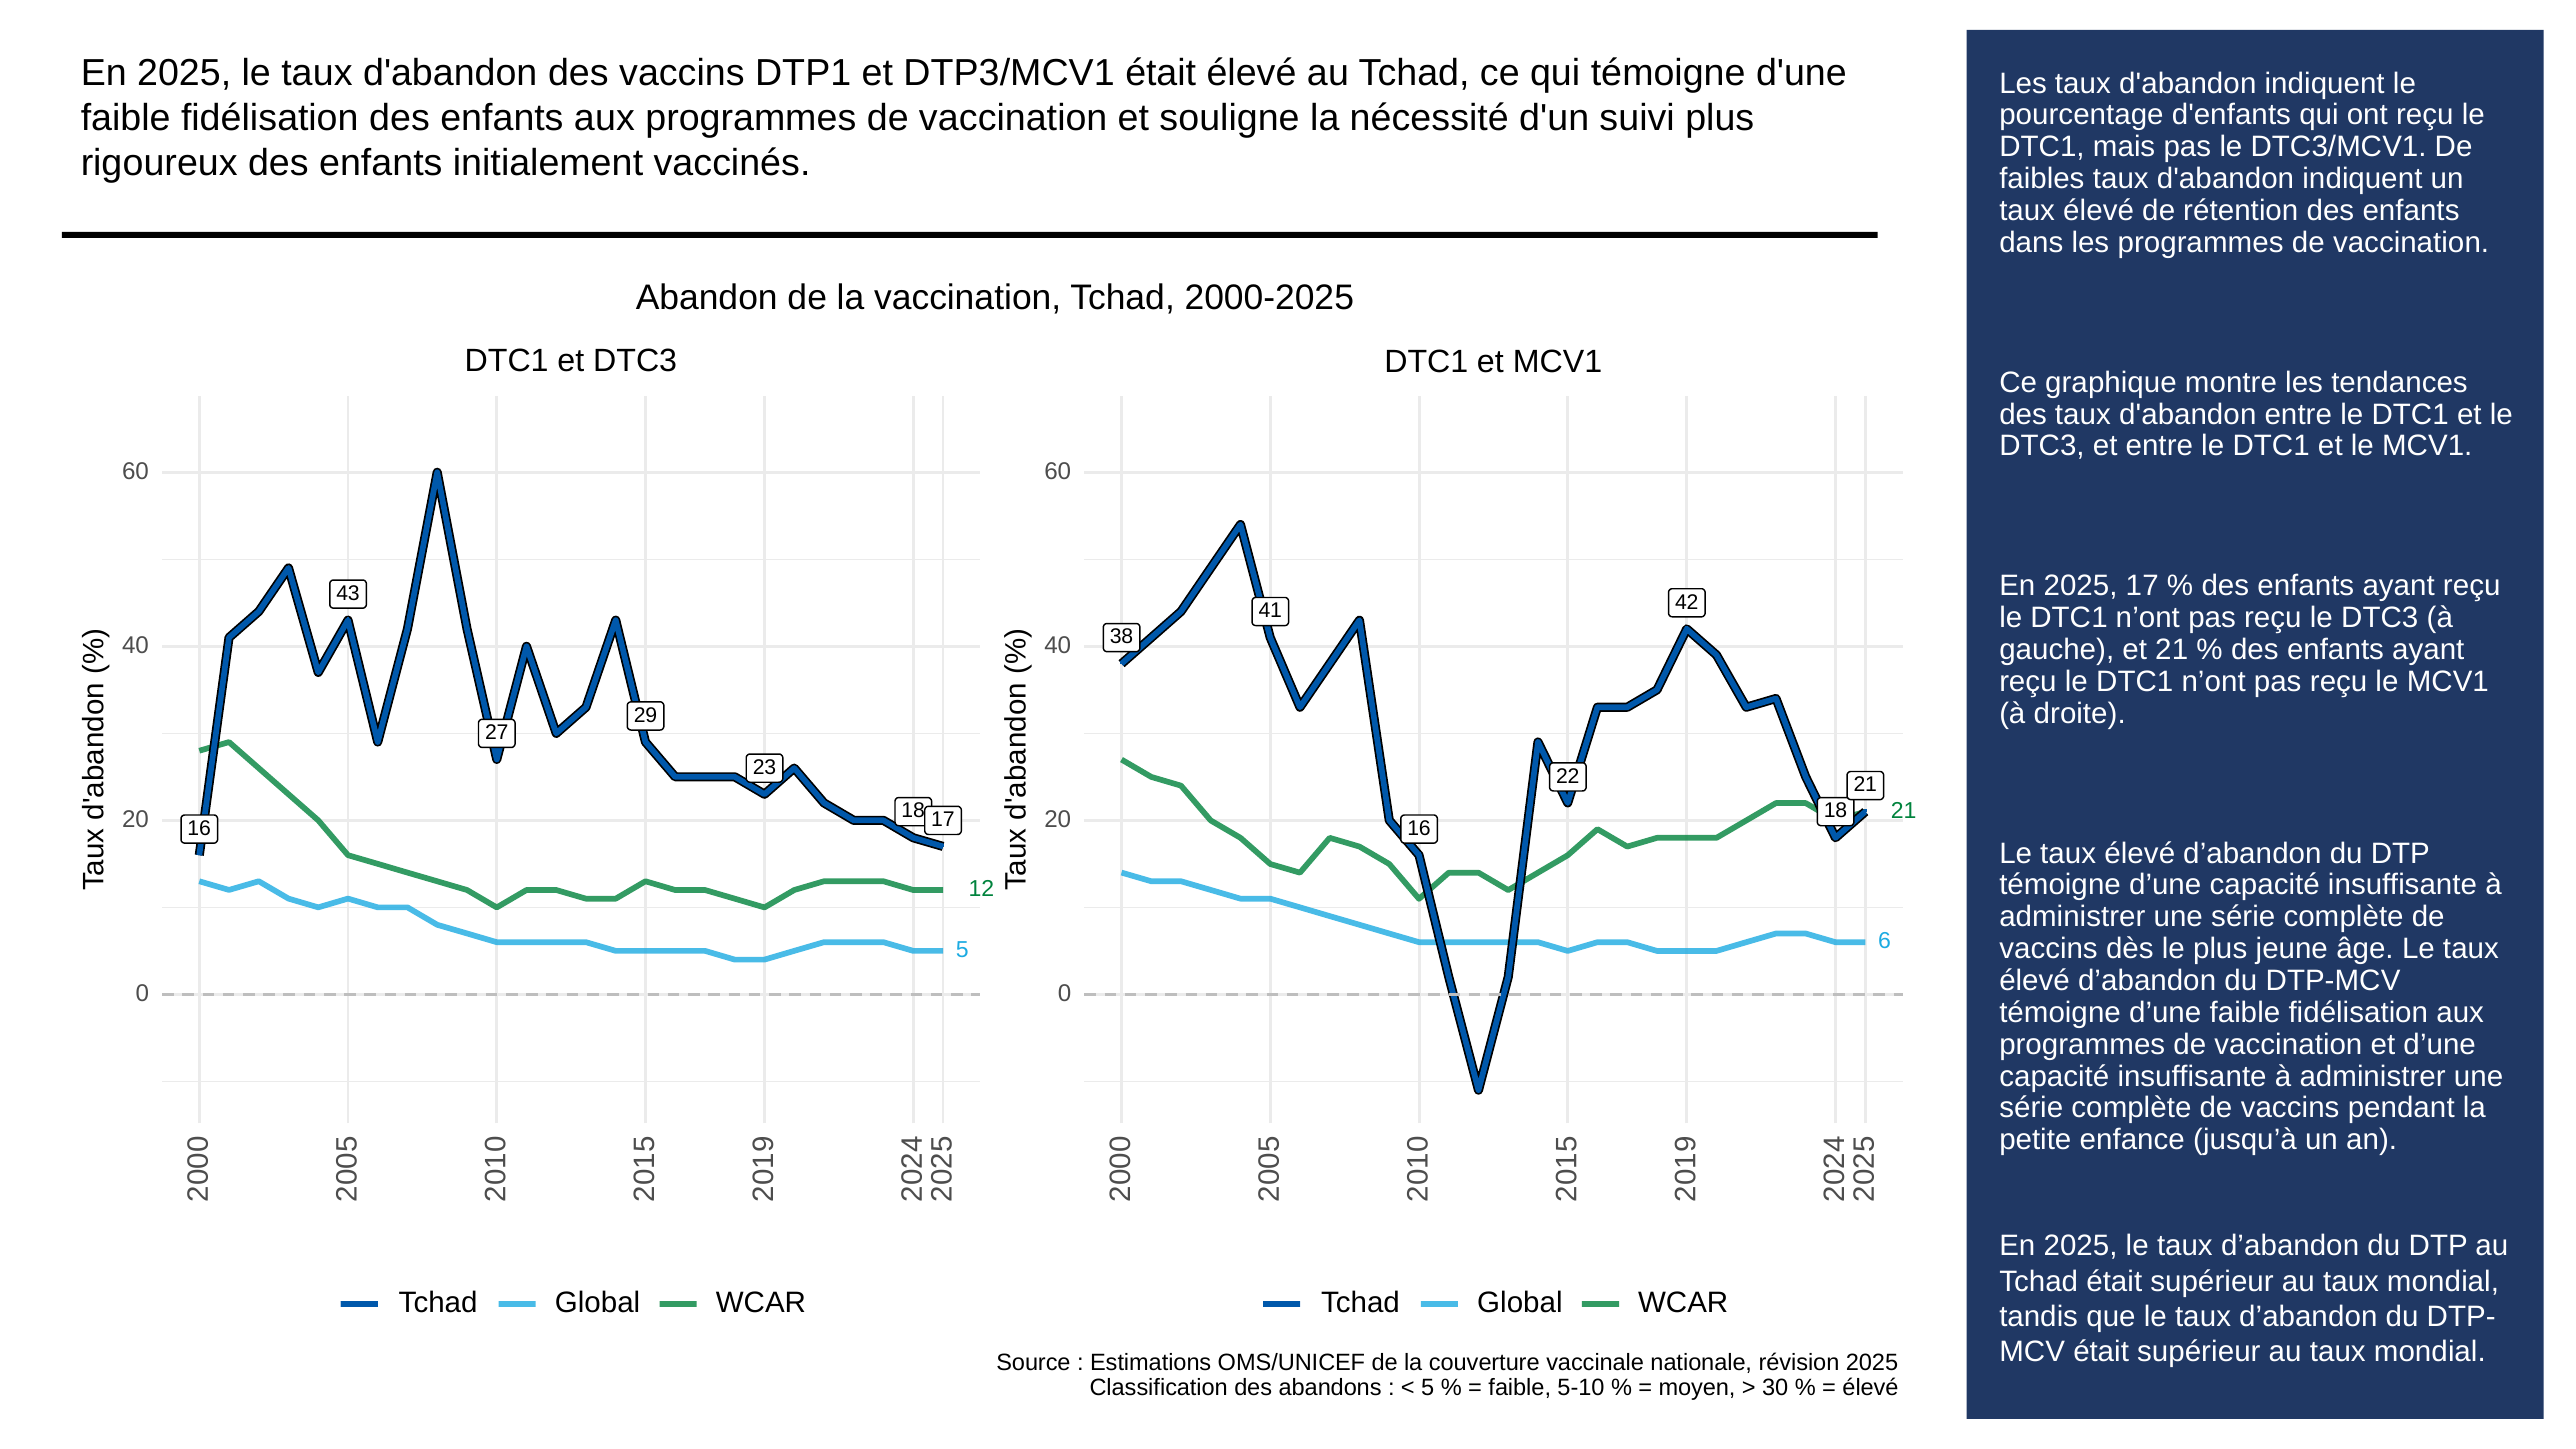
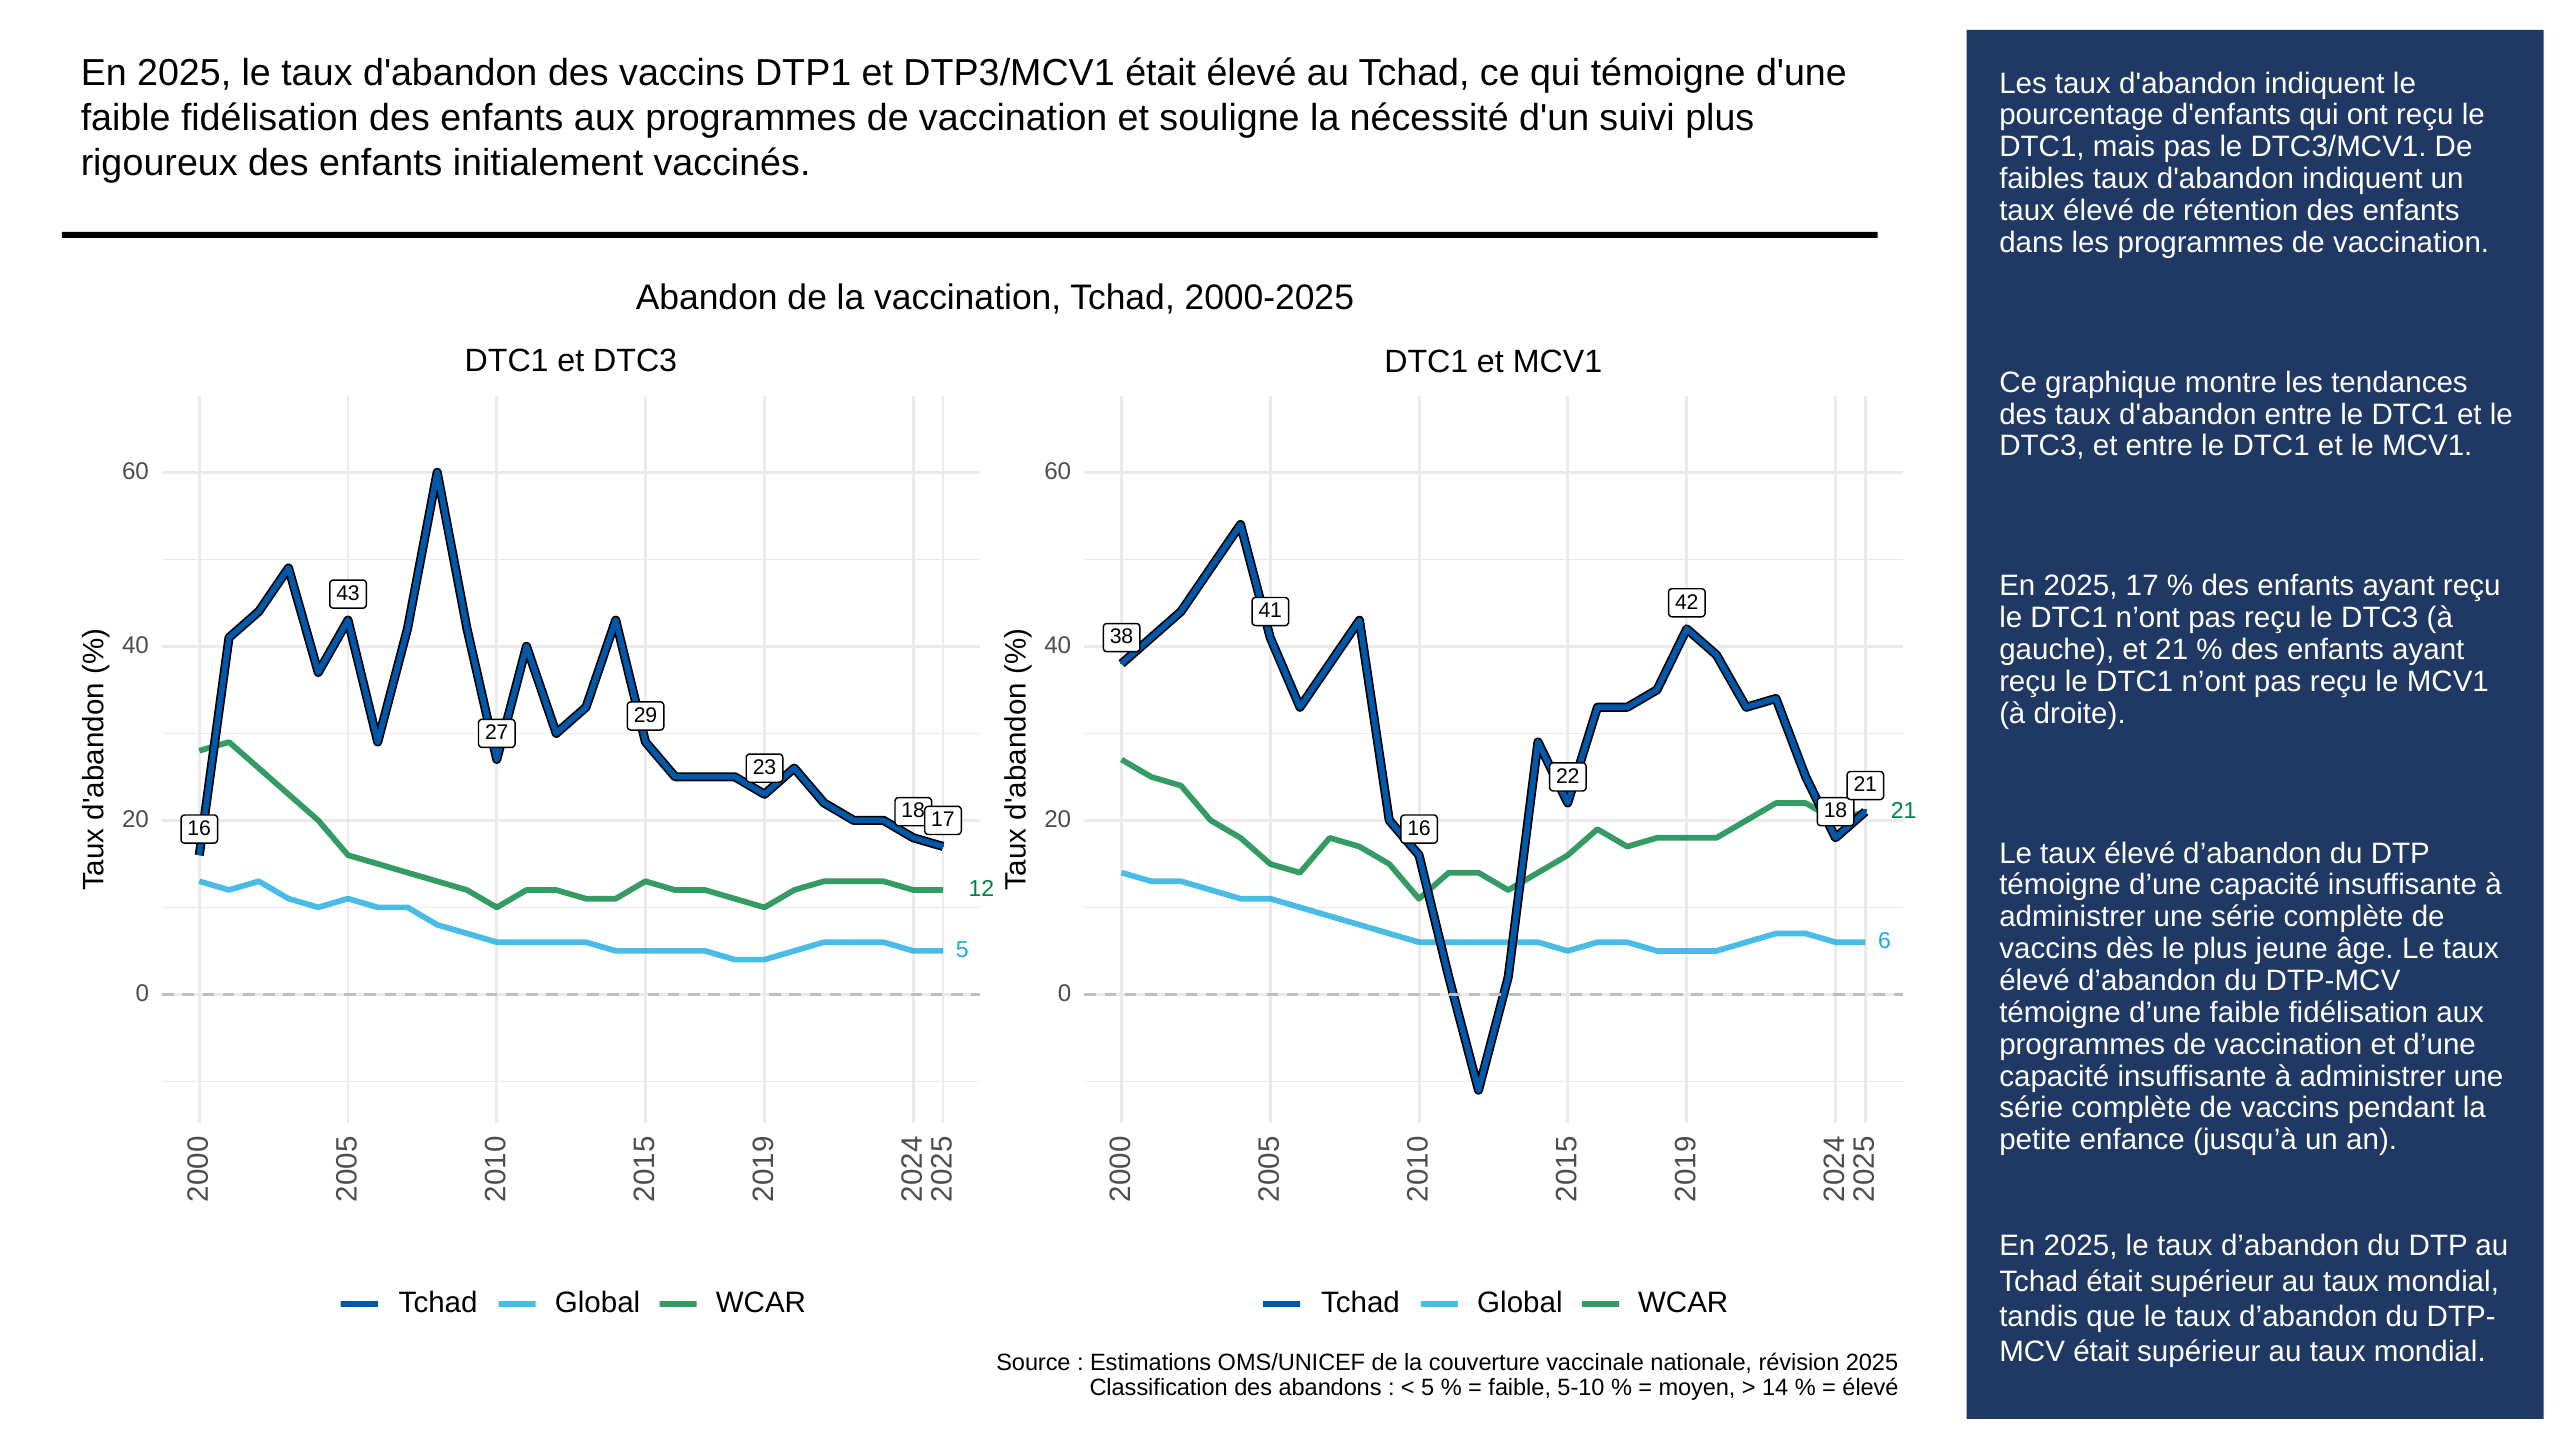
30: 30 -> 14
